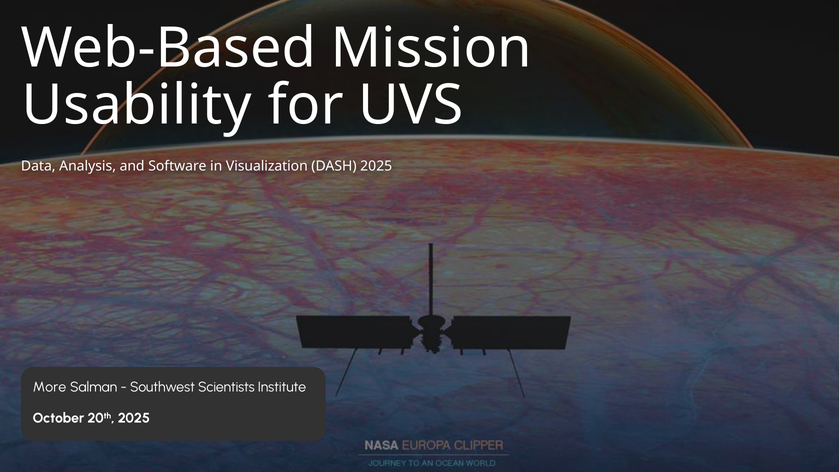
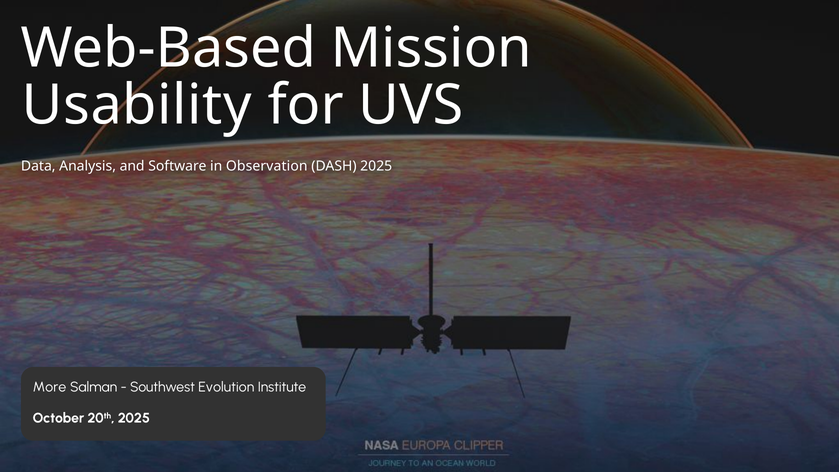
Visualization: Visualization -> Observation
Scientists: Scientists -> Evolution
